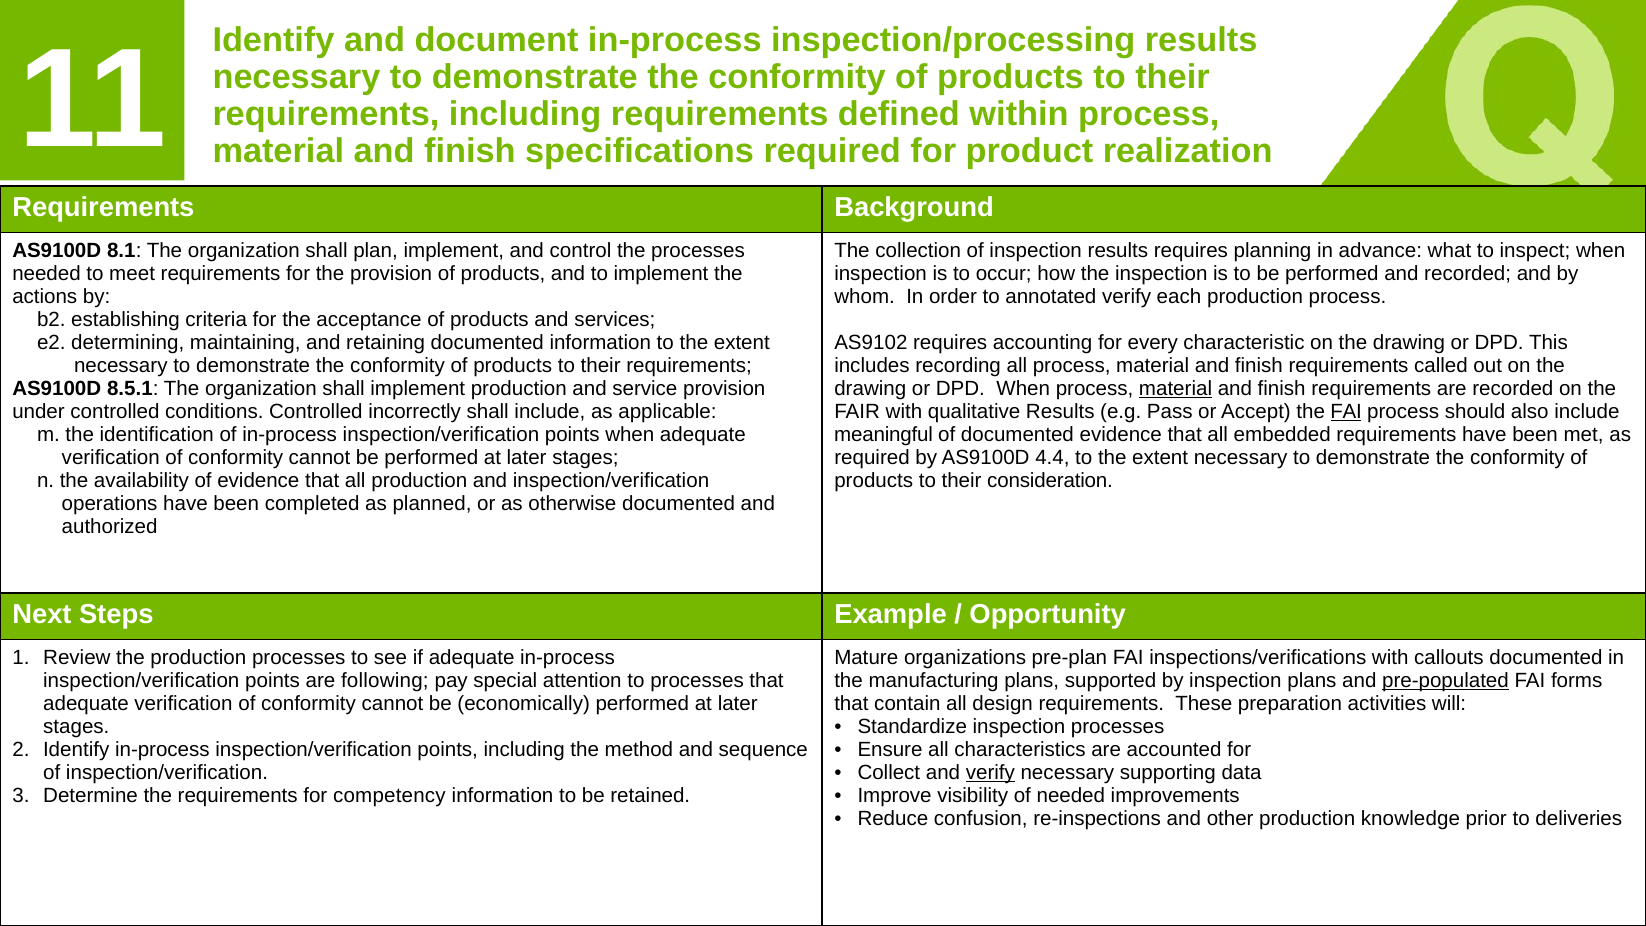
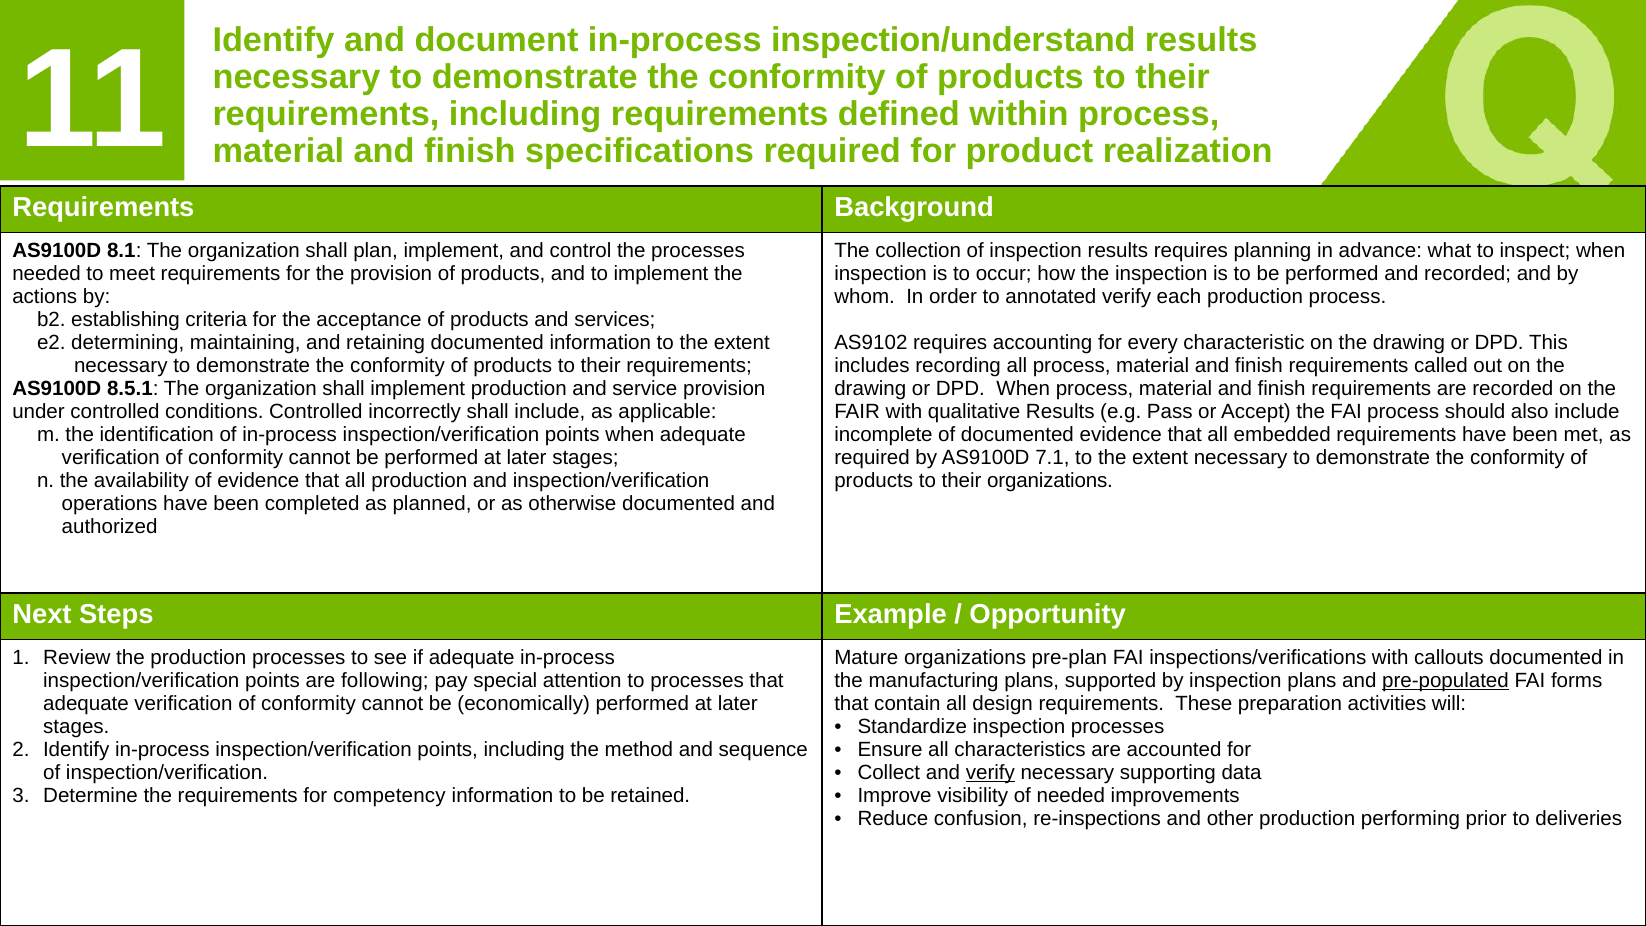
inspection/processing: inspection/processing -> inspection/understand
material at (1176, 389) underline: present -> none
FAI at (1346, 412) underline: present -> none
meaningful: meaningful -> incomplete
4.4: 4.4 -> 7.1
their consideration: consideration -> organizations
knowledge: knowledge -> performing
